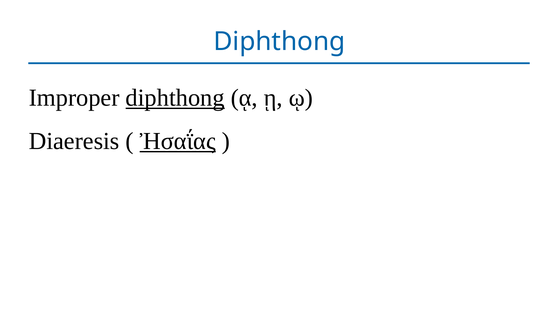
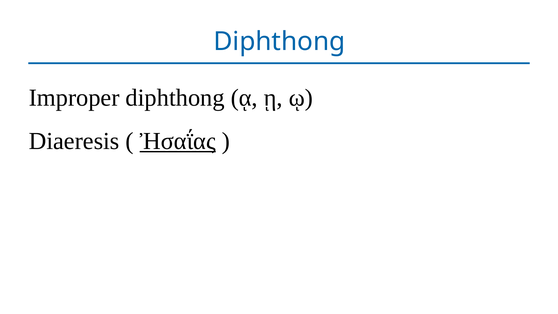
diphthong at (175, 98) underline: present -> none
